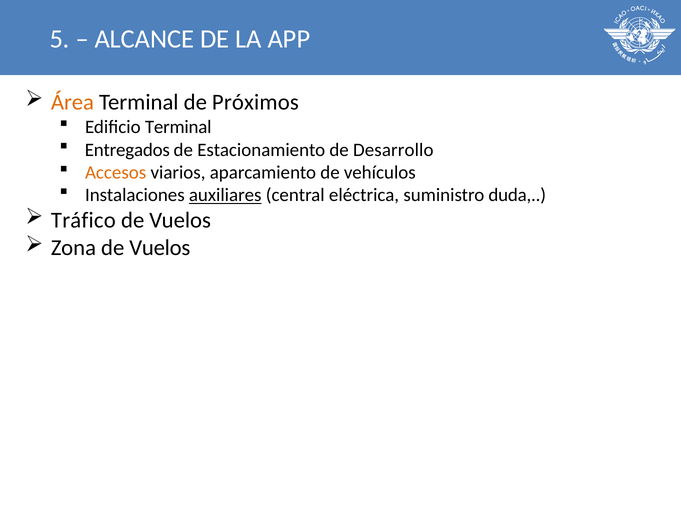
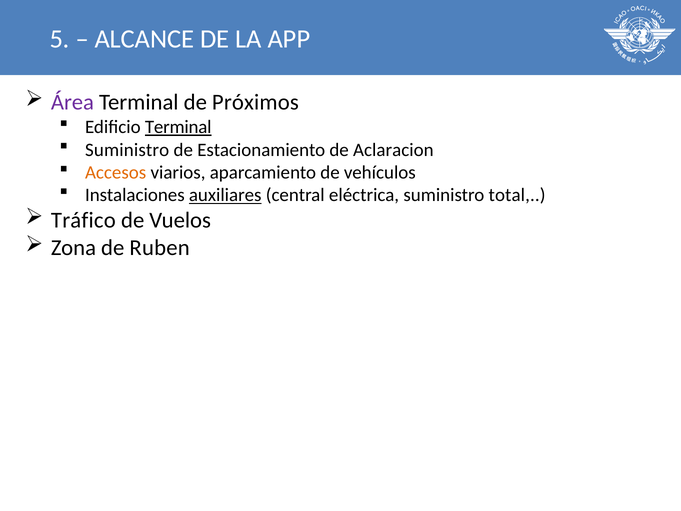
Área colour: orange -> purple
Terminal at (178, 127) underline: none -> present
Entregados at (127, 150): Entregados -> Suministro
Desarrollo: Desarrollo -> Aclaracion
duda: duda -> total
Zona de Vuelos: Vuelos -> Ruben
